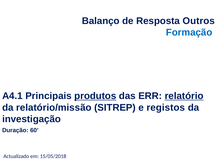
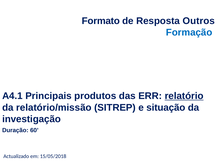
Balanço: Balanço -> Formato
produtos underline: present -> none
registos: registos -> situação
